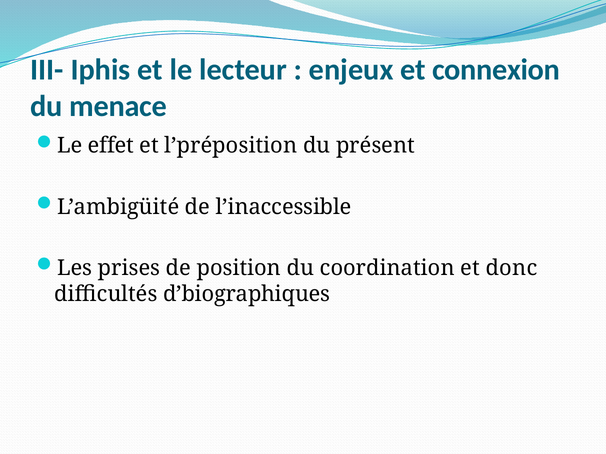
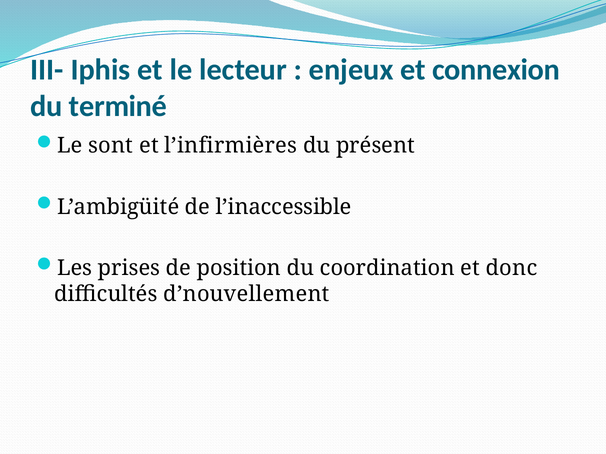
menace: menace -> terminé
effet: effet -> sont
l’préposition: l’préposition -> l’infirmières
d’biographiques: d’biographiques -> d’nouvellement
